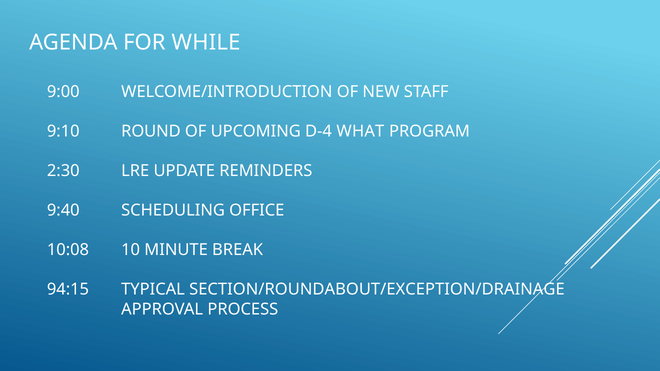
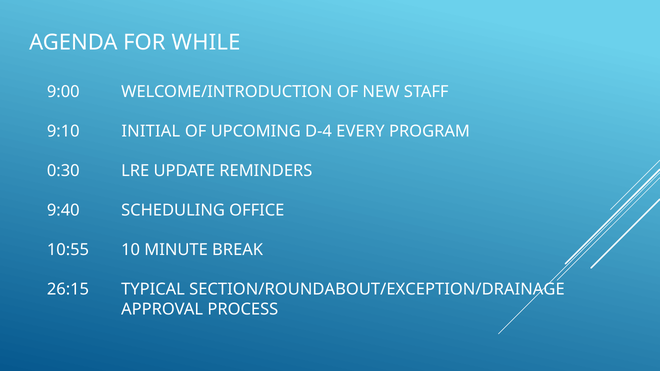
ROUND: ROUND -> INITIAL
WHAT: WHAT -> EVERY
2:30: 2:30 -> 0:30
10:08: 10:08 -> 10:55
94:15: 94:15 -> 26:15
